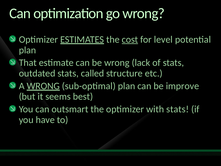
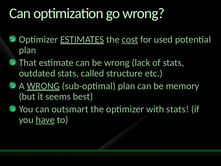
level: level -> used
improve: improve -> memory
have underline: none -> present
